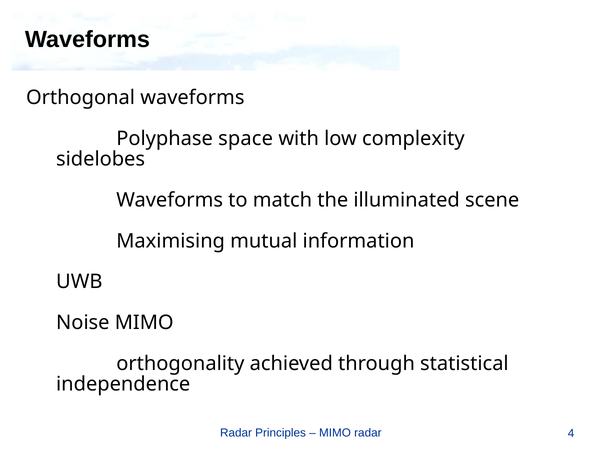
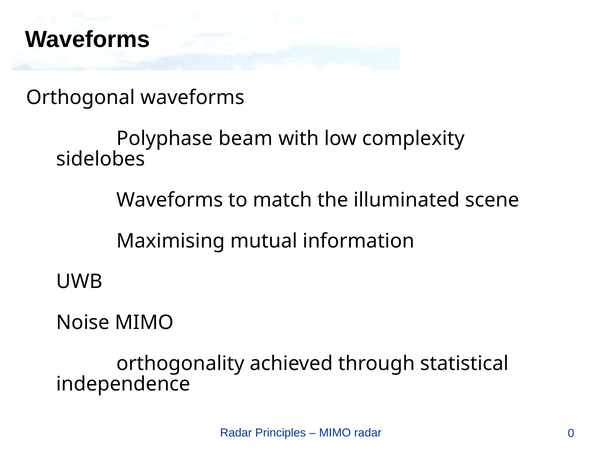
space: space -> beam
4: 4 -> 0
